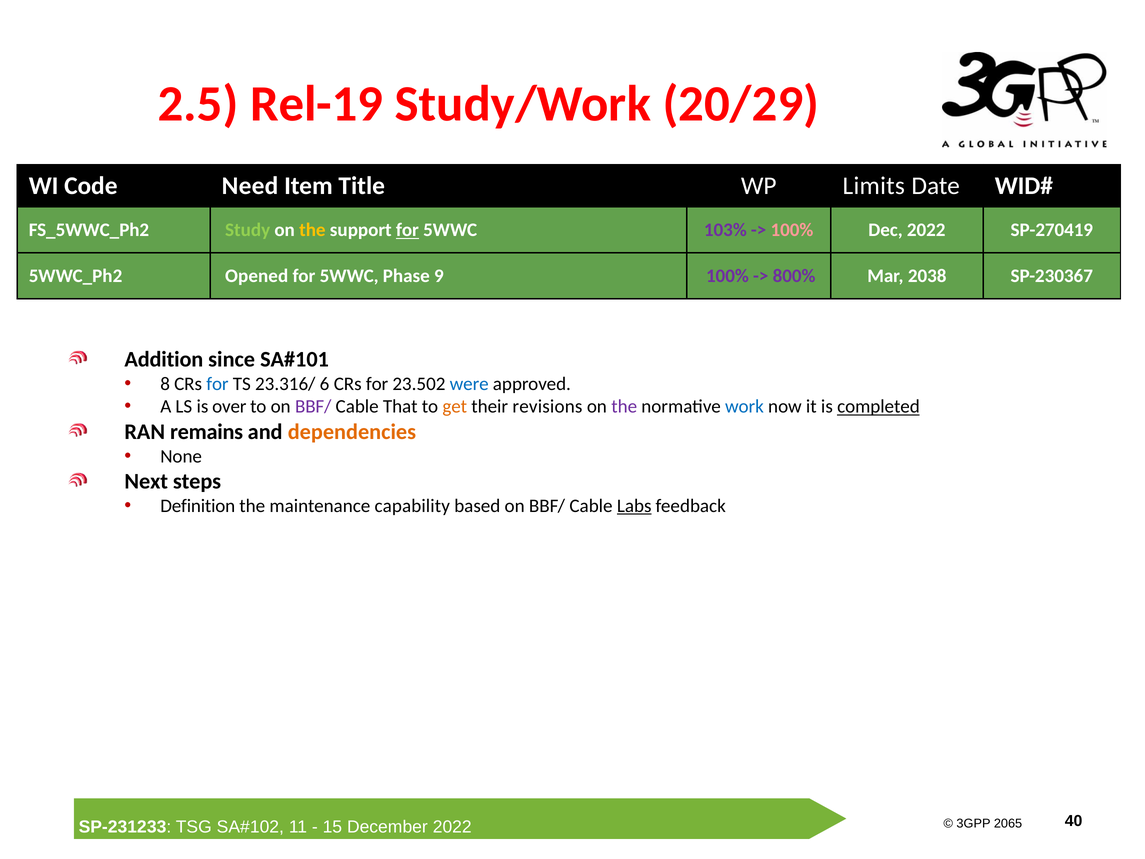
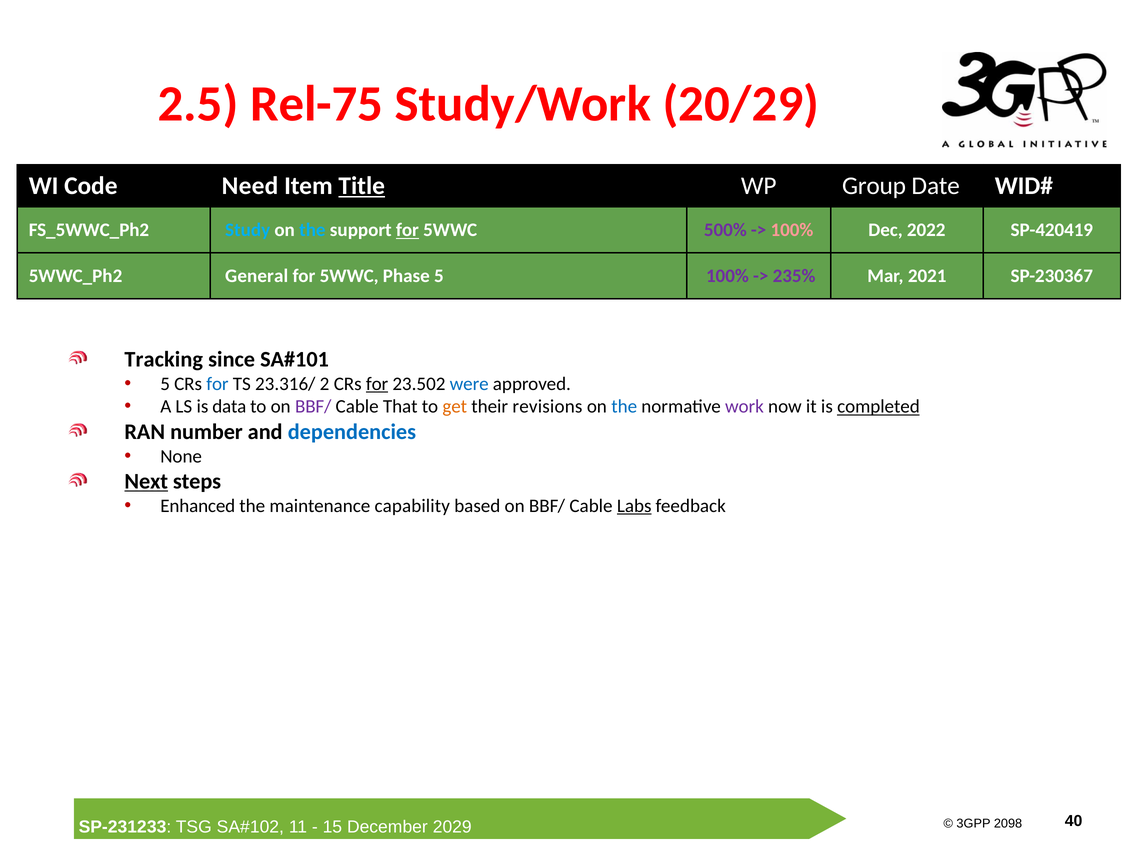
Rel-19: Rel-19 -> Rel-75
Title underline: none -> present
Limits: Limits -> Group
Study colour: light green -> light blue
the at (312, 230) colour: yellow -> light blue
103%: 103% -> 500%
SP-270419: SP-270419 -> SP-420419
Opened: Opened -> General
Phase 9: 9 -> 5
800%: 800% -> 235%
2038: 2038 -> 2021
Addition: Addition -> Tracking
8 at (165, 384): 8 -> 5
6: 6 -> 2
for at (377, 384) underline: none -> present
over: over -> data
the at (624, 407) colour: purple -> blue
work colour: blue -> purple
remains: remains -> number
dependencies colour: orange -> blue
Next underline: none -> present
Definition: Definition -> Enhanced
2065: 2065 -> 2098
2022 at (452, 827): 2022 -> 2029
